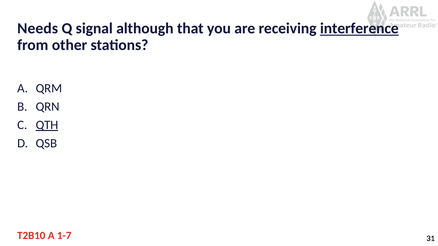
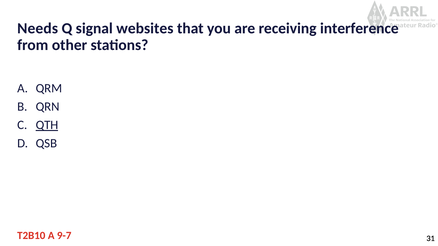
although: although -> websites
interference underline: present -> none
1-7: 1-7 -> 9-7
